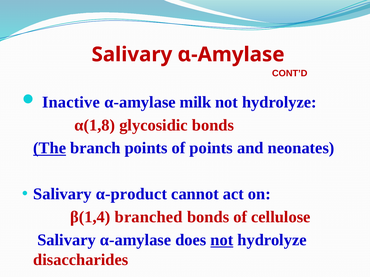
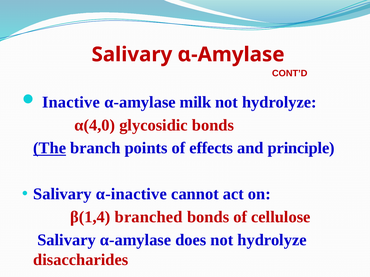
α(1,8: α(1,8 -> α(4,0
of points: points -> effects
neonates: neonates -> principle
α-product: α-product -> α-inactive
not at (222, 240) underline: present -> none
